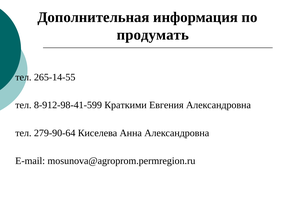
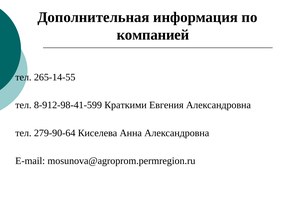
продумать: продумать -> компанией
